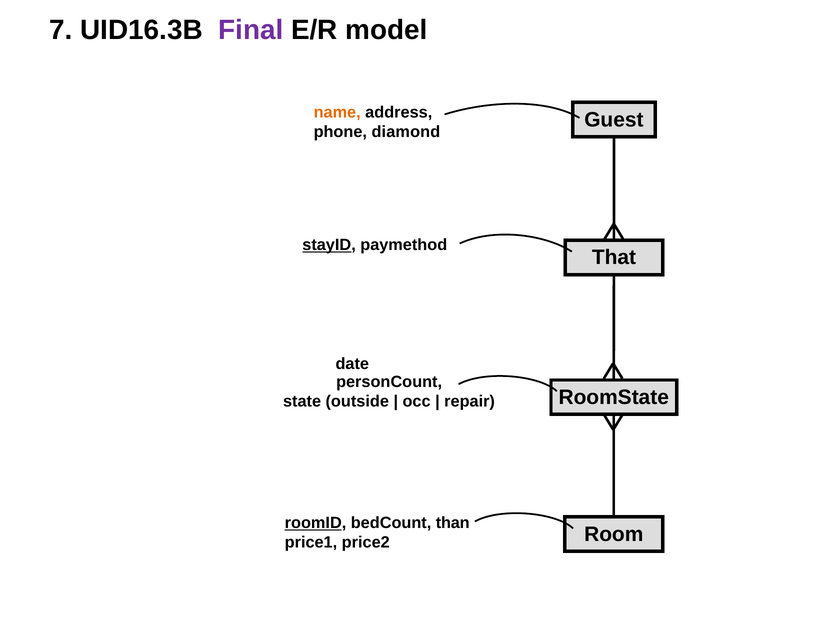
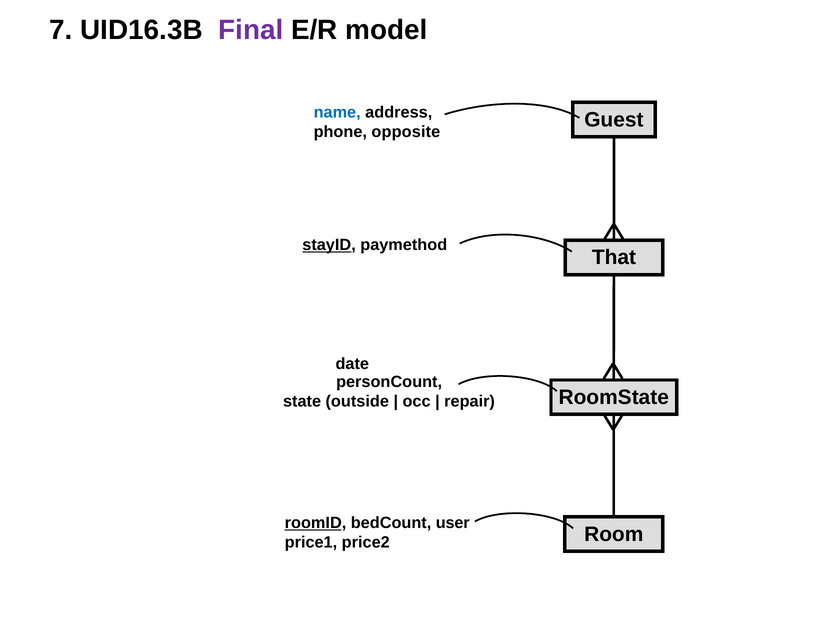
name colour: orange -> blue
diamond: diamond -> opposite
than: than -> user
